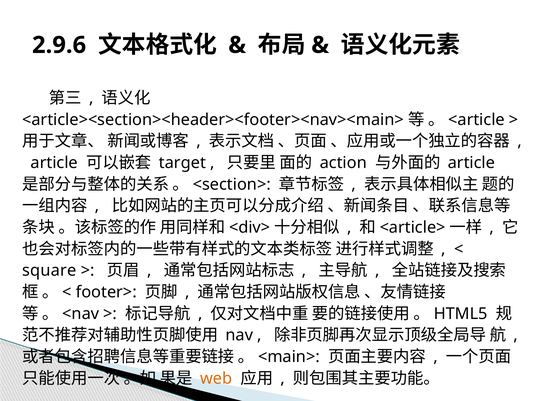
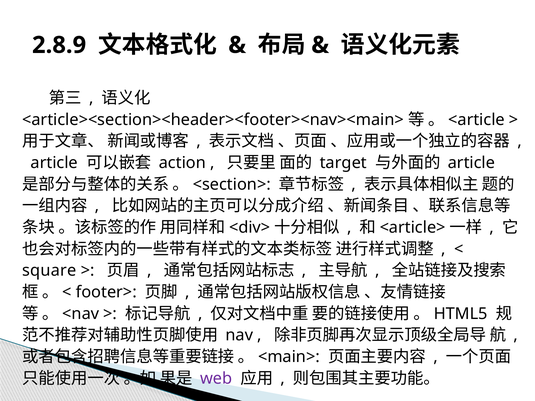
2.9.6: 2.9.6 -> 2.8.9
target: target -> action
action: action -> target
web colour: orange -> purple
